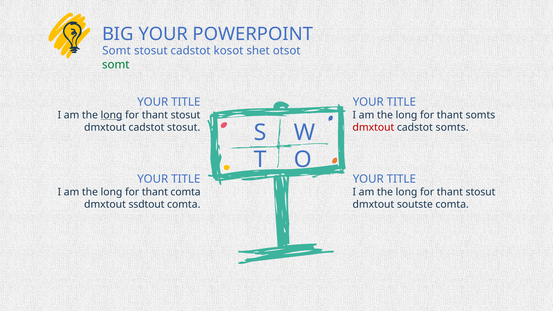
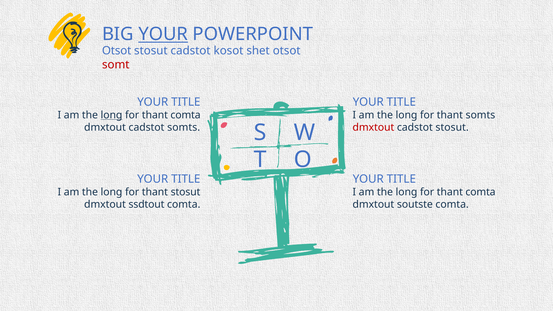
YOUR at (163, 34) underline: none -> present
Somt at (117, 51): Somt -> Otsot
somt at (116, 65) colour: green -> red
stosut at (186, 115): stosut -> comta
cadstot stosut: stosut -> somts
cadstot somts: somts -> stosut
thant comta: comta -> stosut
stosut at (480, 192): stosut -> comta
